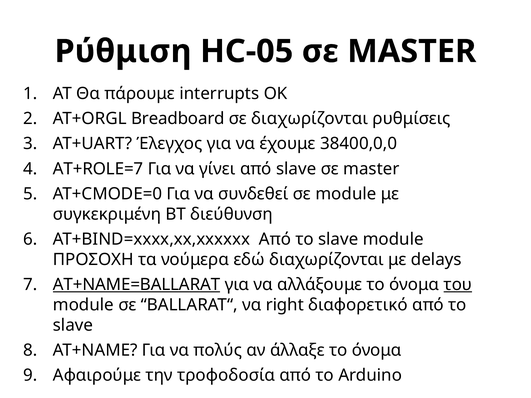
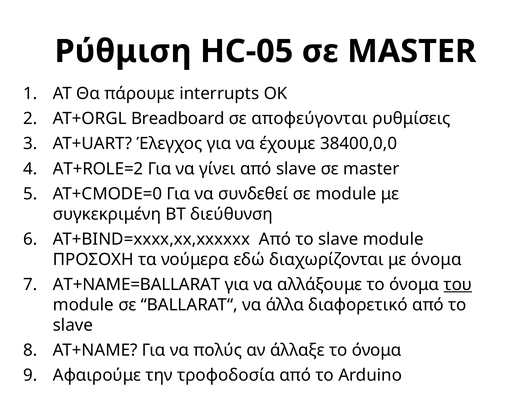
σε διαχωρίζονται: διαχωρίζονται -> αποφεύγονται
AT+ROLE=7: AT+ROLE=7 -> AT+ROLE=2
με delays: delays -> όνομα
AT+NAME=BALLARAT underline: present -> none
right: right -> άλλα
